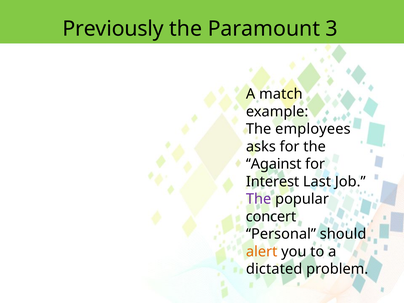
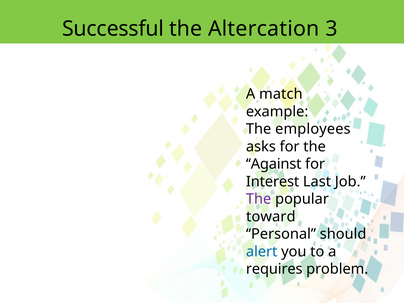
Previously: Previously -> Successful
Paramount: Paramount -> Altercation
concert: concert -> toward
alert colour: orange -> blue
dictated: dictated -> requires
